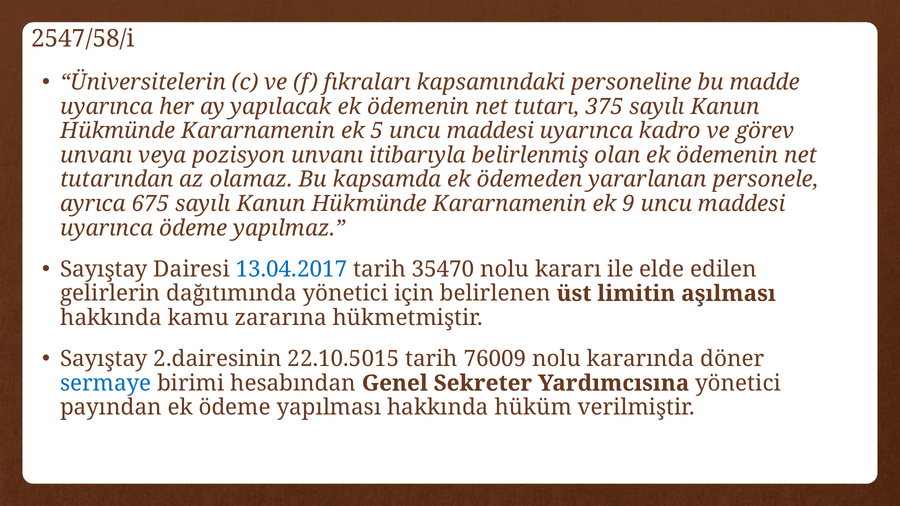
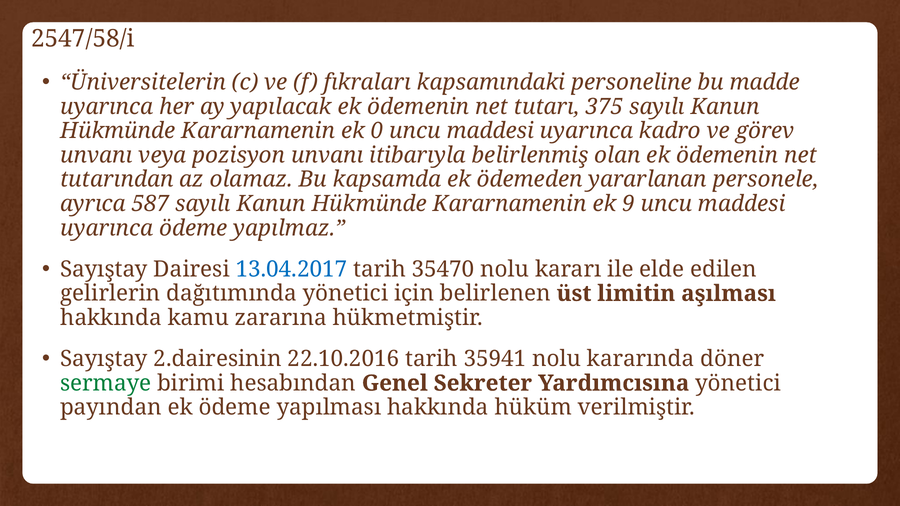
5: 5 -> 0
675: 675 -> 587
22.10.5015: 22.10.5015 -> 22.10.2016
76009: 76009 -> 35941
sermaye colour: blue -> green
